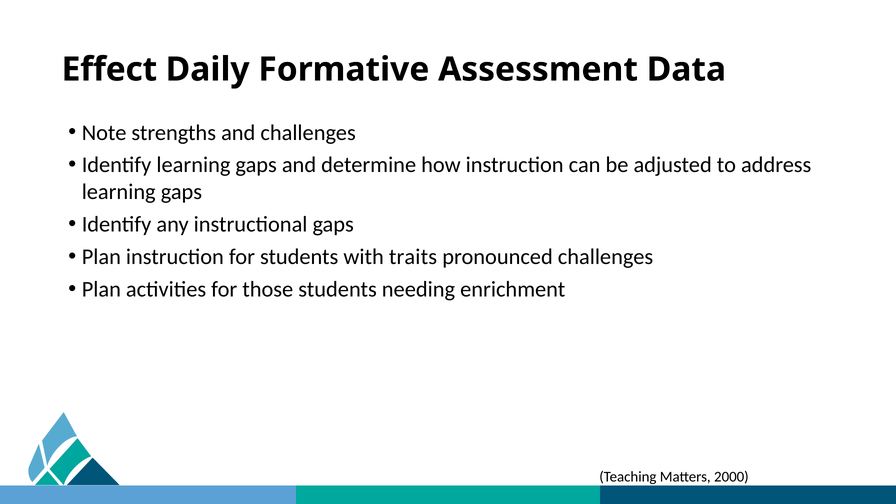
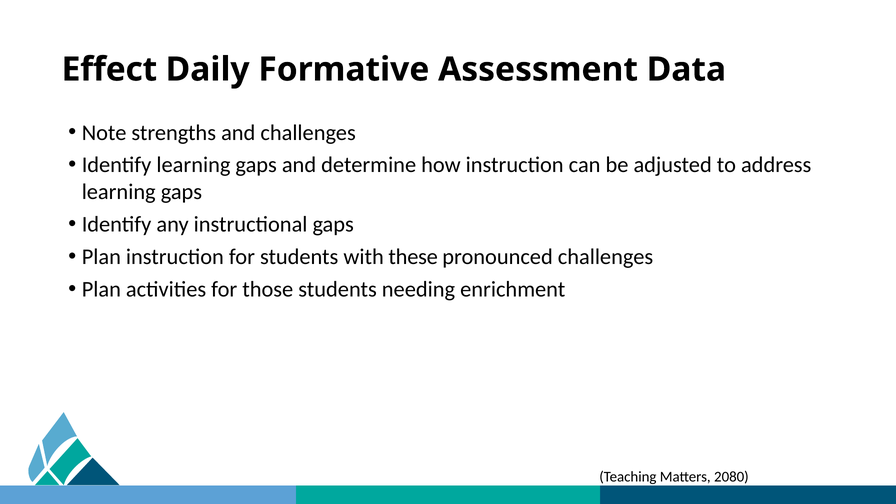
traits: traits -> these
2000: 2000 -> 2080
